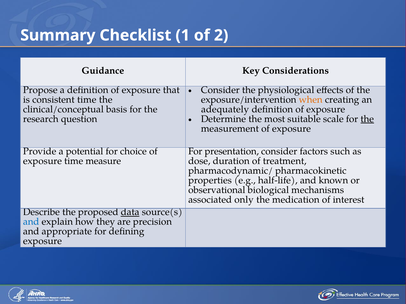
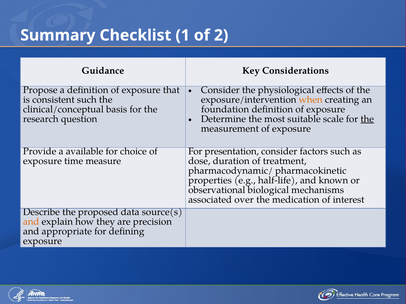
consistent time: time -> such
adequately: adequately -> foundation
potential: potential -> available
only: only -> over
data underline: present -> none
and at (31, 222) colour: blue -> orange
